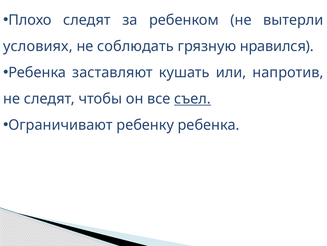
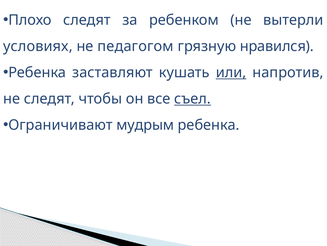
соблюдать: соблюдать -> педагогом
или underline: none -> present
ребенку: ребенку -> мудрым
